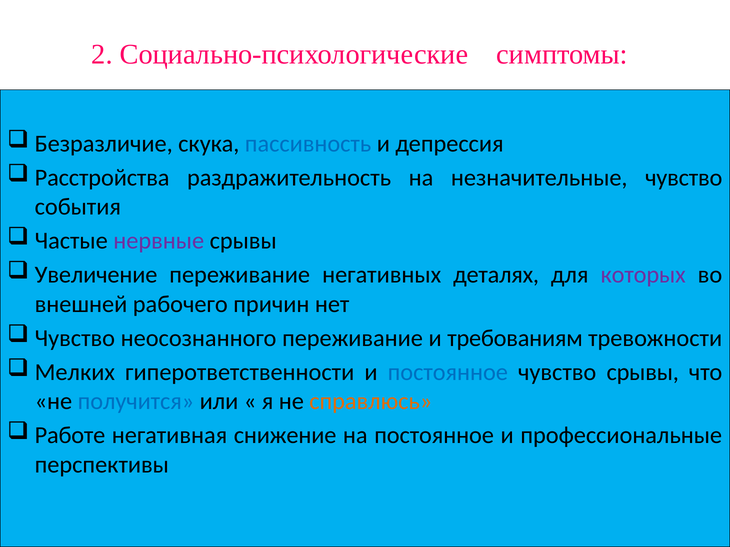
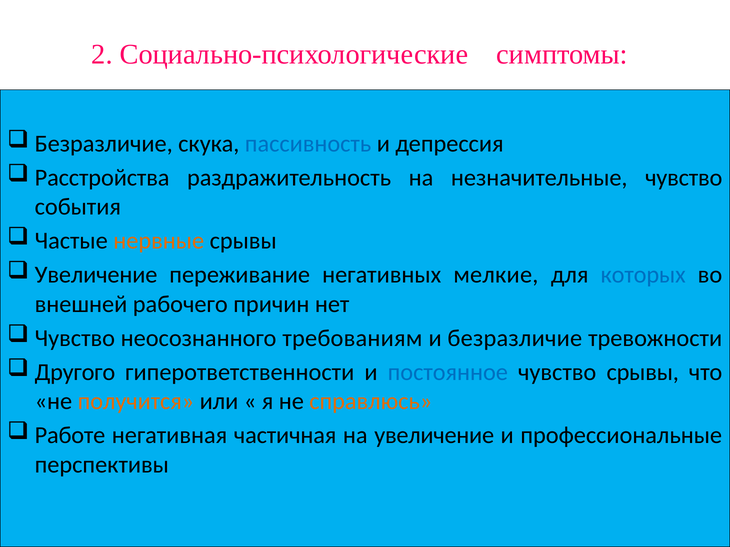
нервные colour: purple -> orange
деталях: деталях -> мелкие
которых colour: purple -> blue
неосознанного переживание: переживание -> требованиям
и требованиям: требованиям -> безразличие
Мелких: Мелких -> Другого
получится colour: blue -> orange
снижение: снижение -> частичная
на постоянное: постоянное -> увеличение
